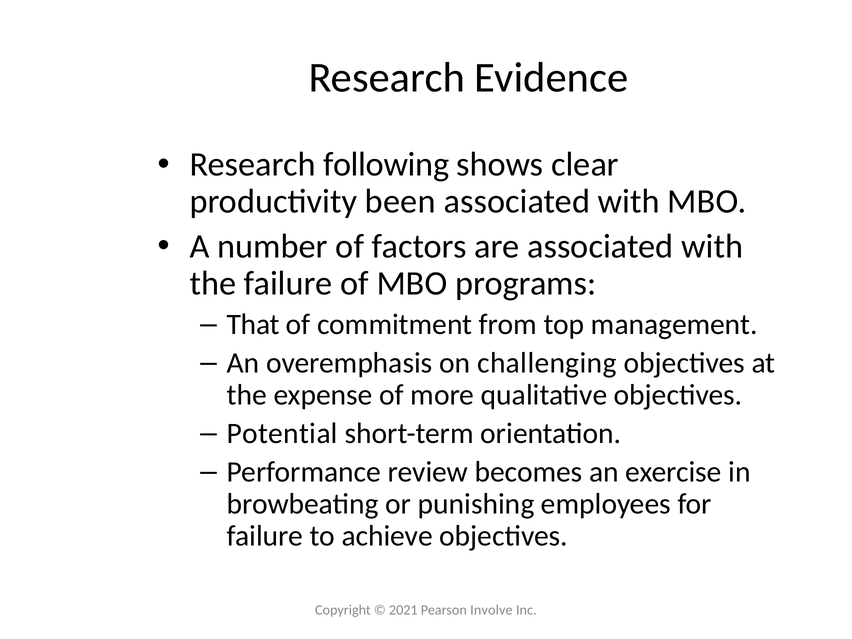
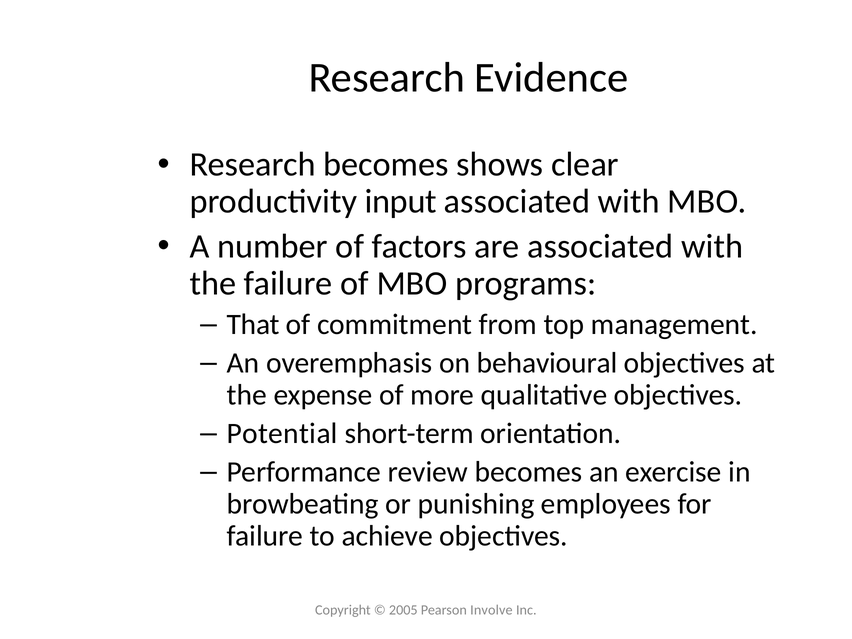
Research following: following -> becomes
been: been -> input
challenging: challenging -> behavioural
2021: 2021 -> 2005
